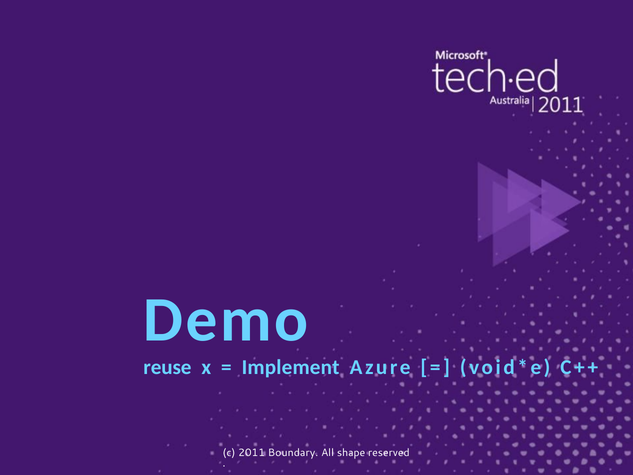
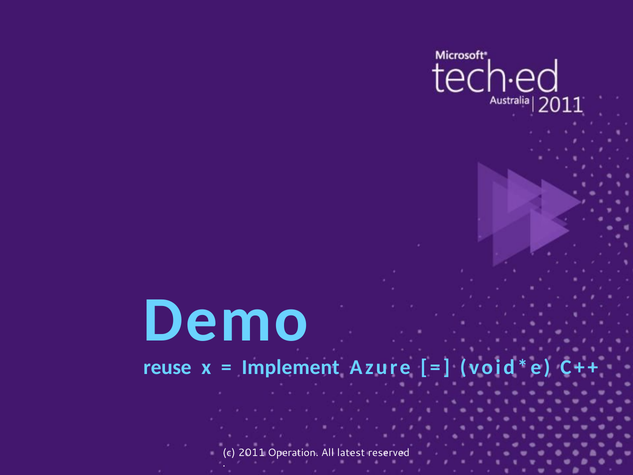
Boundary: Boundary -> Operation
shape: shape -> latest
